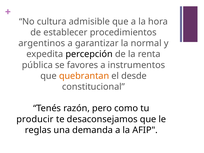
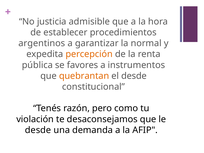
cultura: cultura -> justicia
percepción colour: black -> orange
producir: producir -> violación
reglas at (38, 130): reglas -> desde
